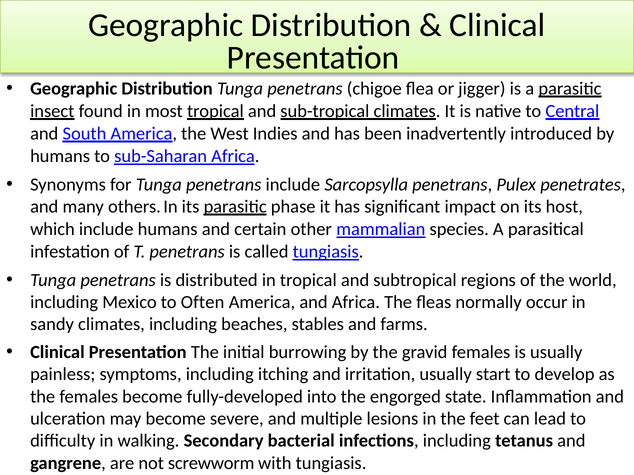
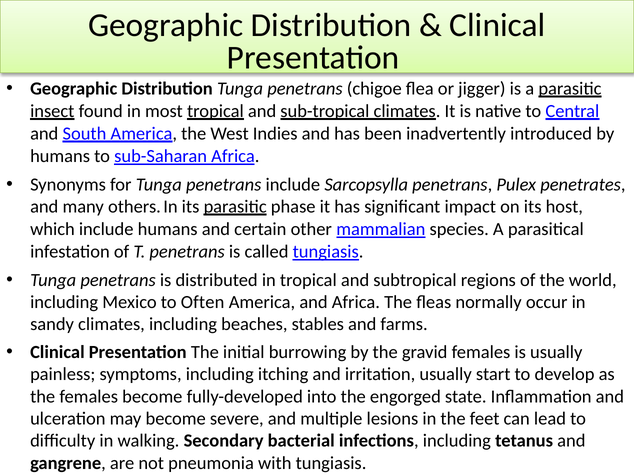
screwworm: screwworm -> pneumonia
